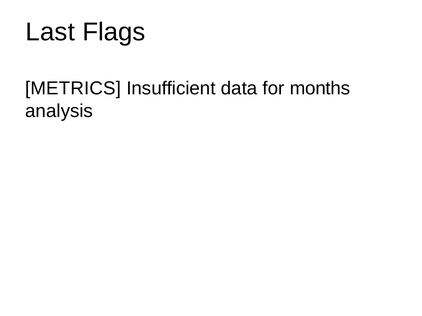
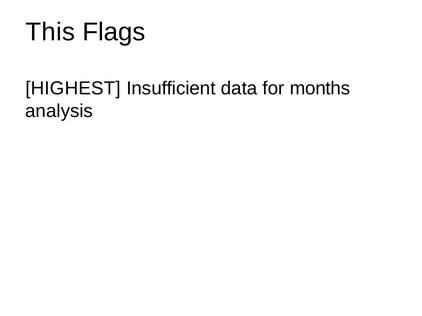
Last: Last -> This
METRICS: METRICS -> HIGHEST
